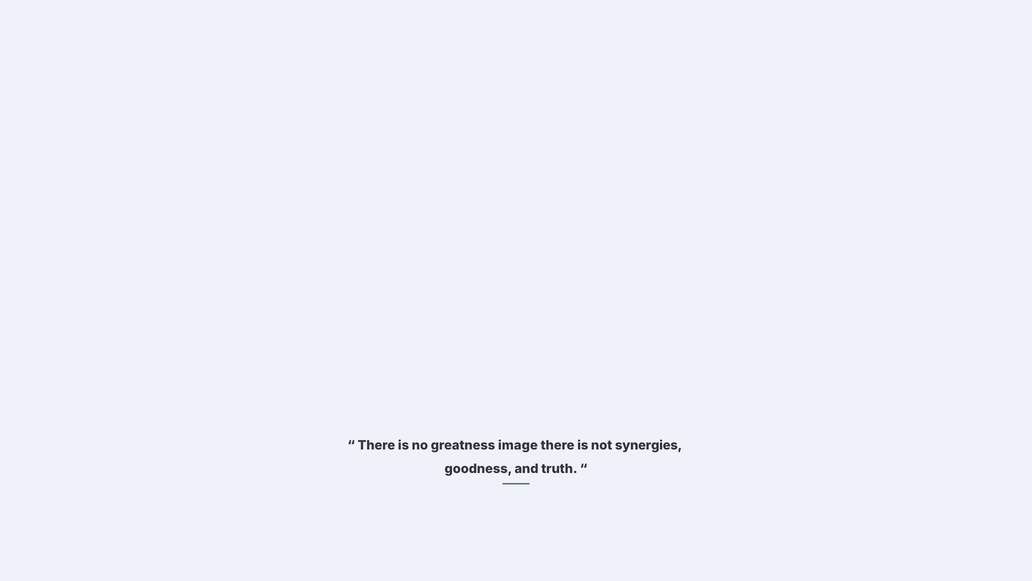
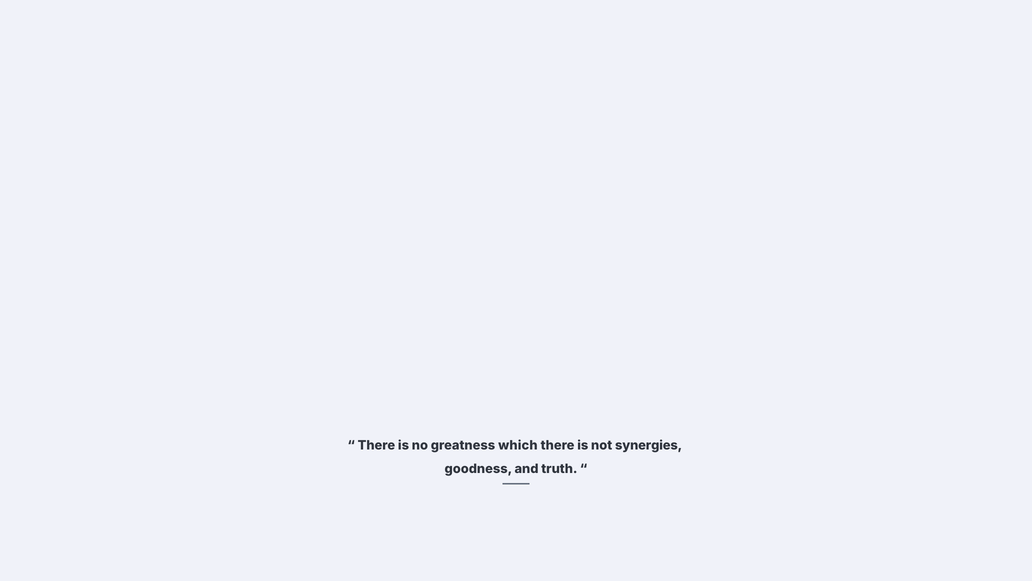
image: image -> which
